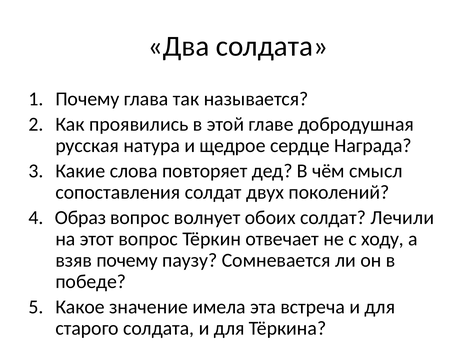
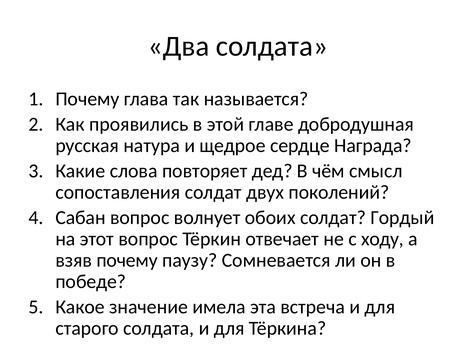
Образ: Образ -> Сабан
Лечили: Лечили -> Гордый
